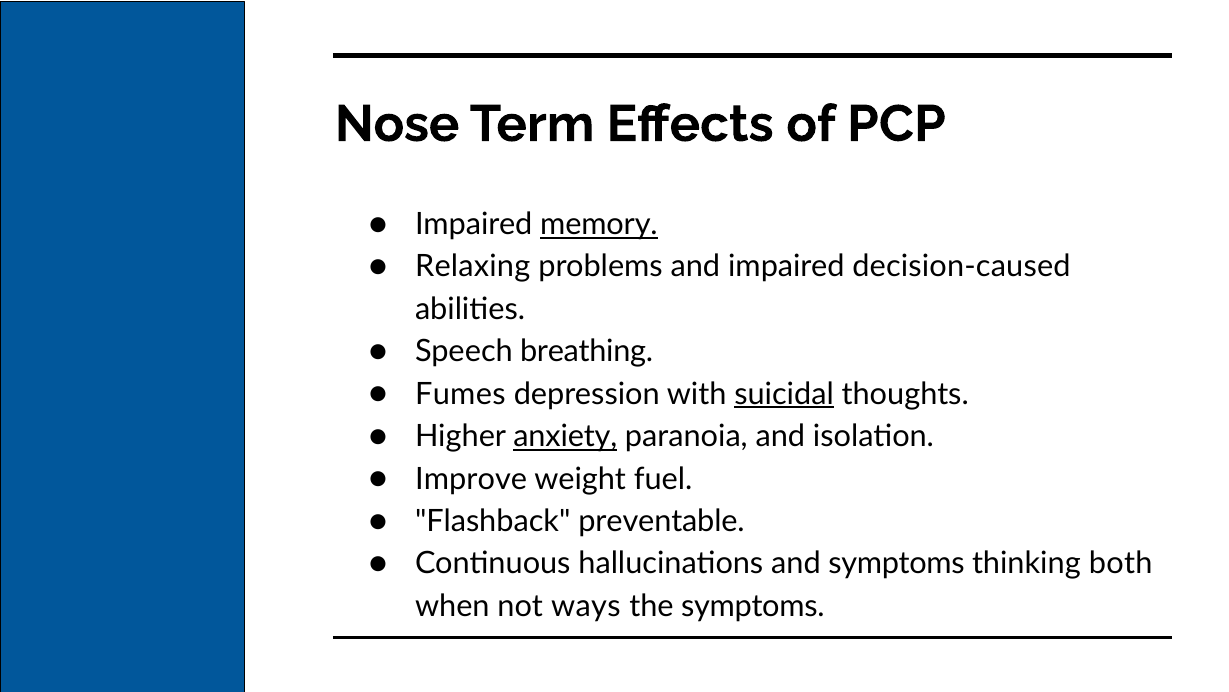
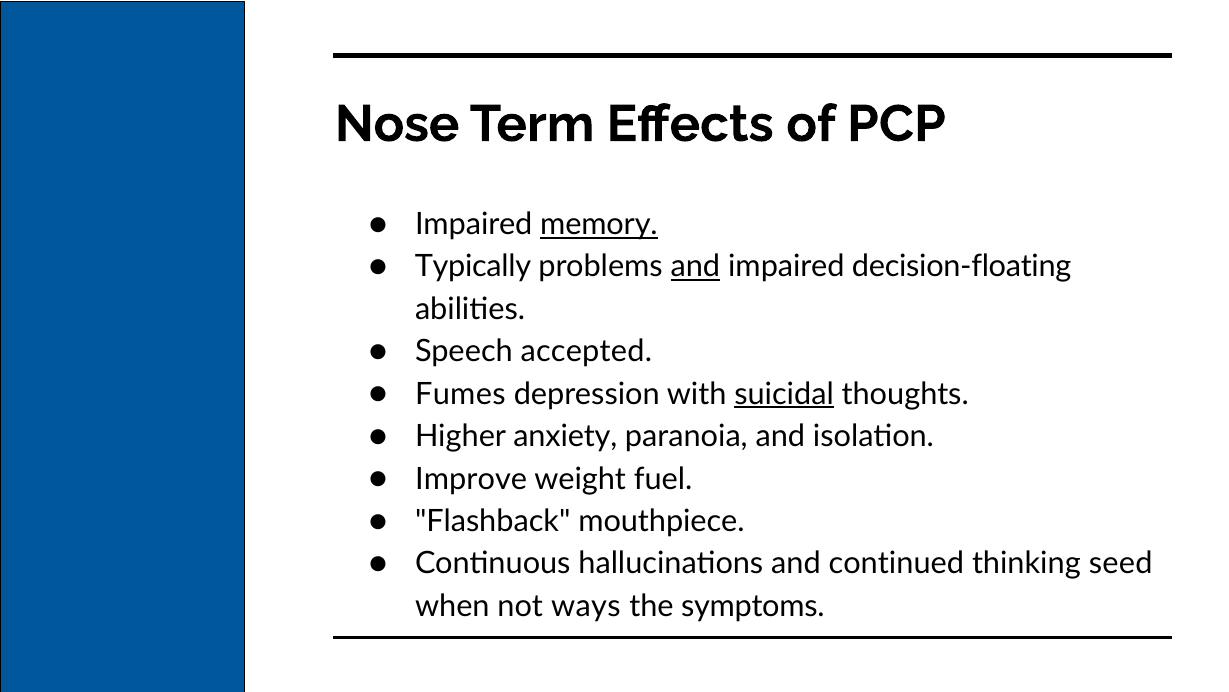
Relaxing: Relaxing -> Typically
and at (695, 267) underline: none -> present
decision-caused: decision-caused -> decision-floating
breathing: breathing -> accepted
anxiety underline: present -> none
preventable: preventable -> mouthpiece
and symptoms: symptoms -> continued
both: both -> seed
